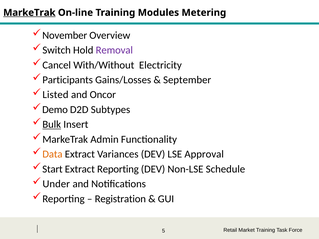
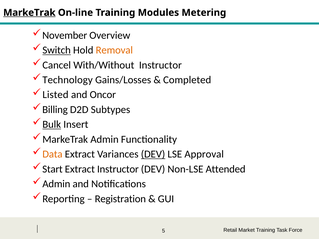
Switch underline: none -> present
Removal colour: purple -> orange
With/Without Electricity: Electricity -> Instructor
Participants: Participants -> Technology
September: September -> Completed
Demo: Demo -> Billing
DEV at (153, 154) underline: none -> present
Extract Reporting: Reporting -> Instructor
Schedule: Schedule -> Attended
Under at (56, 184): Under -> Admin
